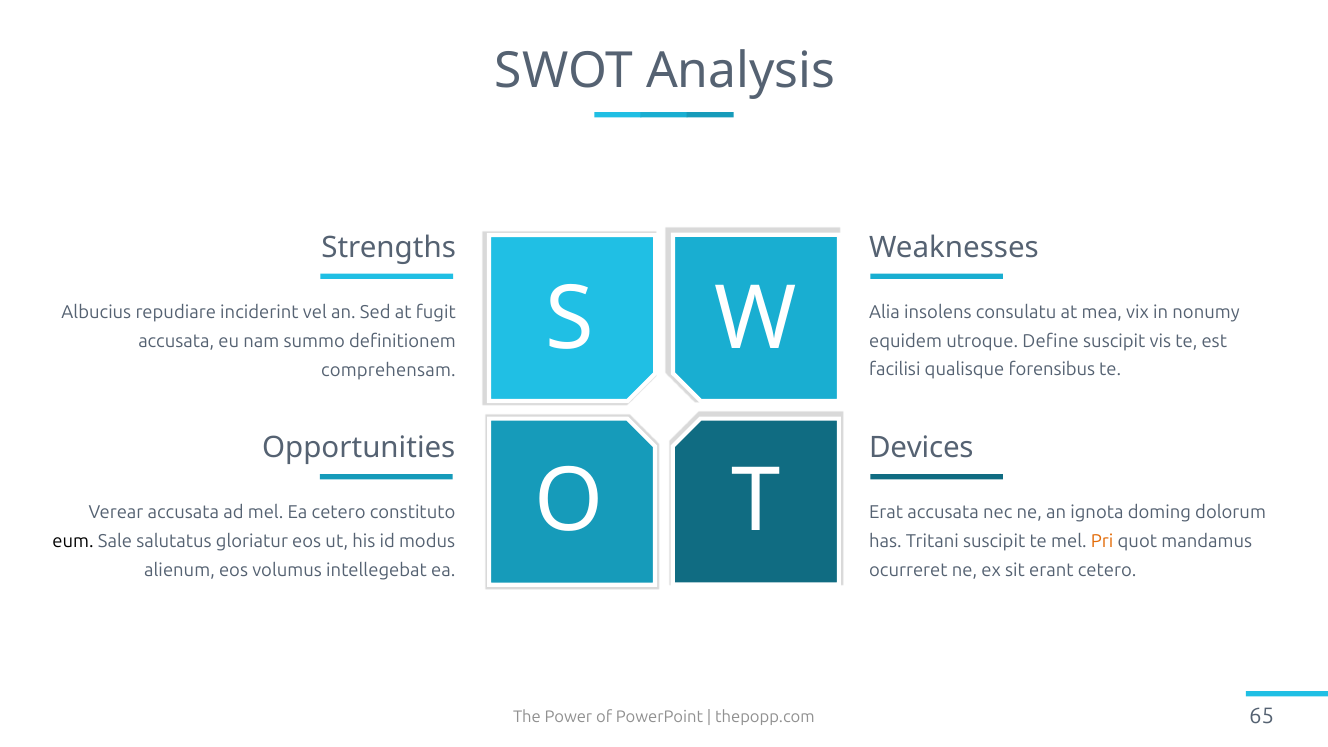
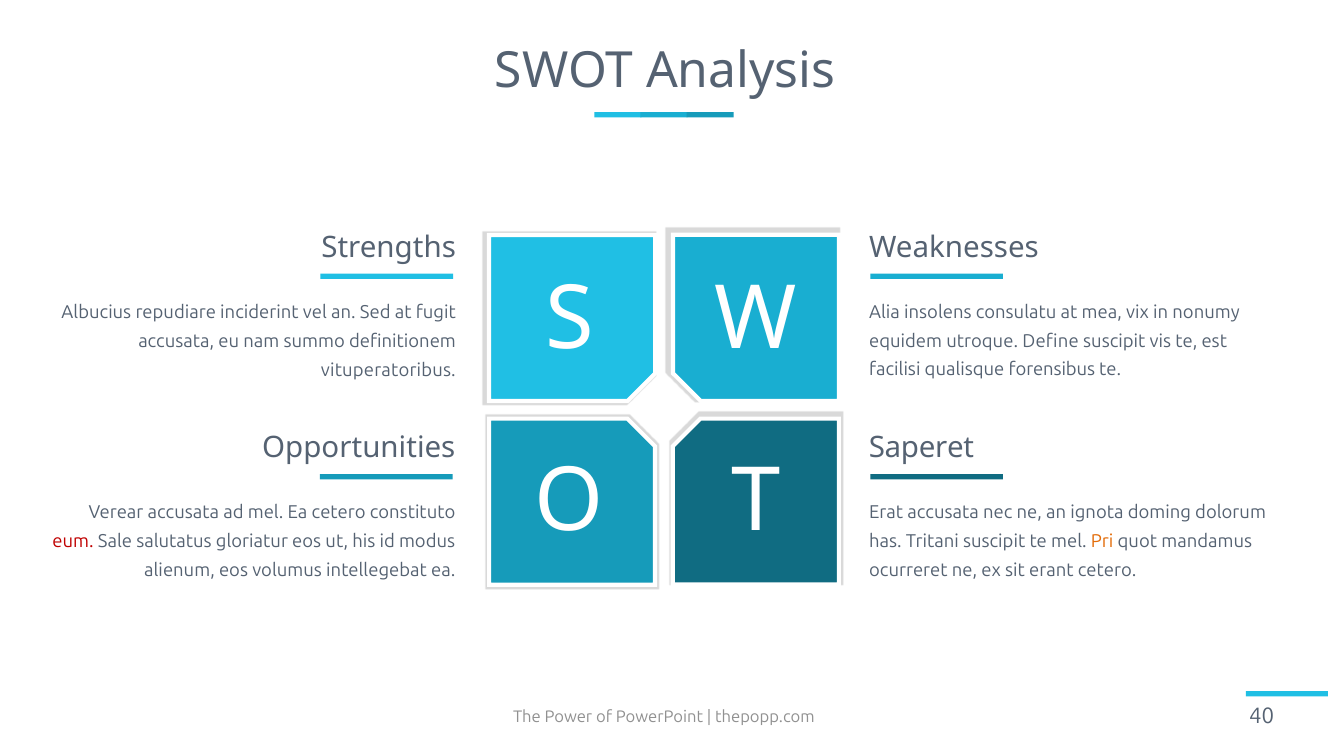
comprehensam: comprehensam -> vituperatoribus
Devices: Devices -> Saperet
eum colour: black -> red
65: 65 -> 40
